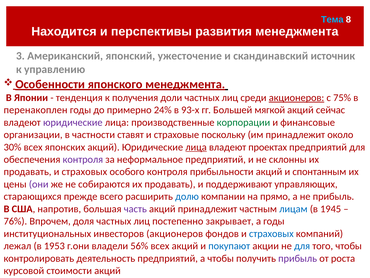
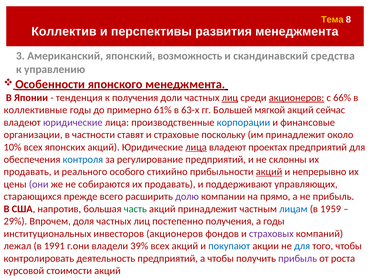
Тема colour: light blue -> yellow
Находится: Находится -> Коллектив
ужесточение: ужесточение -> возможность
источник: источник -> средства
лиц at (230, 98) underline: none -> present
75%: 75% -> 66%
перенакоплен: перенакоплен -> коллективные
24%: 24% -> 61%
93-х: 93-х -> 63-х
корпорации colour: green -> blue
30%: 30% -> 10%
контроля at (83, 159) colour: purple -> blue
неформальное: неформальное -> регулирование
продавать и страховых: страховых -> реального
особого контроля: контроля -> стихийно
акций at (269, 172) underline: none -> present
спонтанным: спонтанным -> непрерывно
долю colour: blue -> purple
часть colour: purple -> green
1945: 1945 -> 1959
76%: 76% -> 29%
постепенно закрывает: закрывает -> получения
страховых at (271, 233) colour: blue -> purple
1953: 1953 -> 1991
56%: 56% -> 39%
